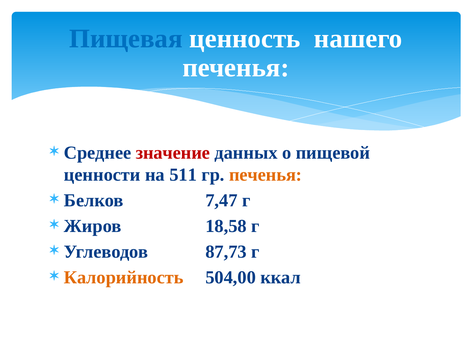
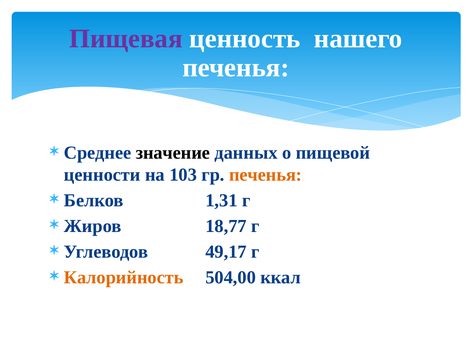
Пищевая colour: blue -> purple
значение colour: red -> black
511: 511 -> 103
7,47: 7,47 -> 1,31
18,58: 18,58 -> 18,77
87,73: 87,73 -> 49,17
